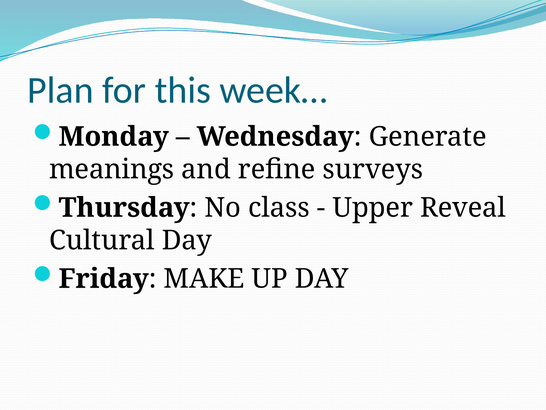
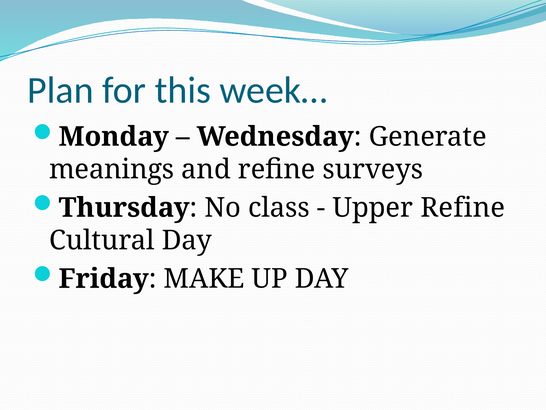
Upper Reveal: Reveal -> Refine
